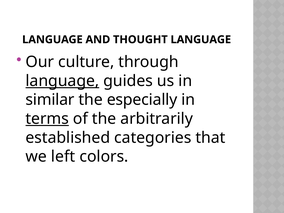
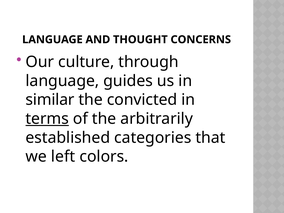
THOUGHT LANGUAGE: LANGUAGE -> CONCERNS
language at (62, 81) underline: present -> none
especially: especially -> convicted
